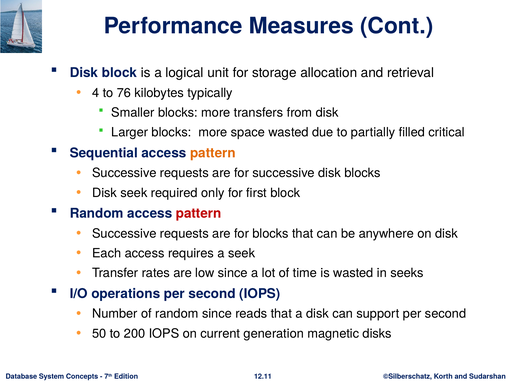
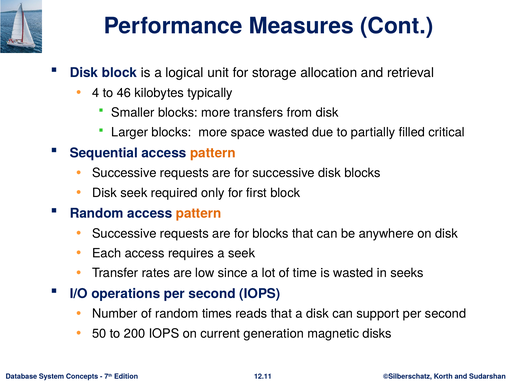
76: 76 -> 46
pattern at (199, 213) colour: red -> orange
random since: since -> times
